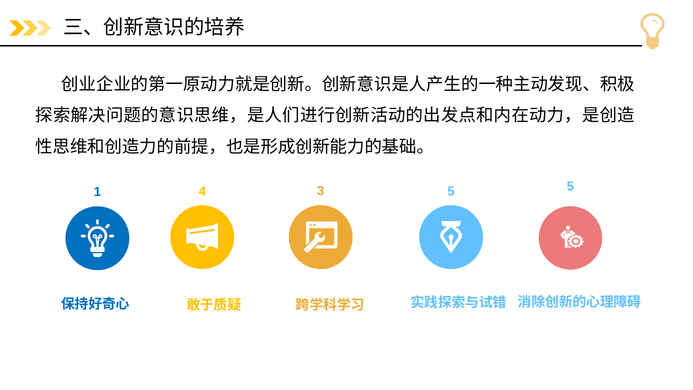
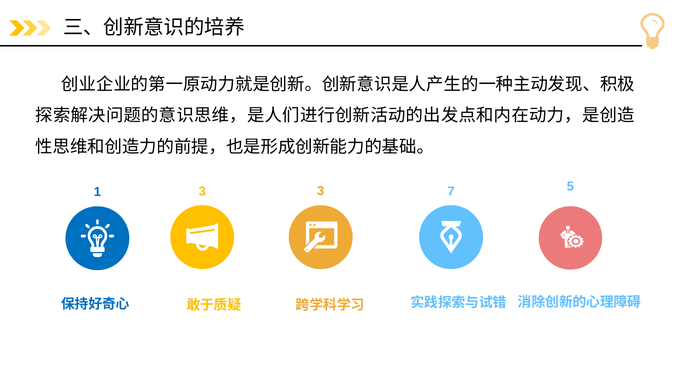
1 4: 4 -> 3
3 5: 5 -> 7
